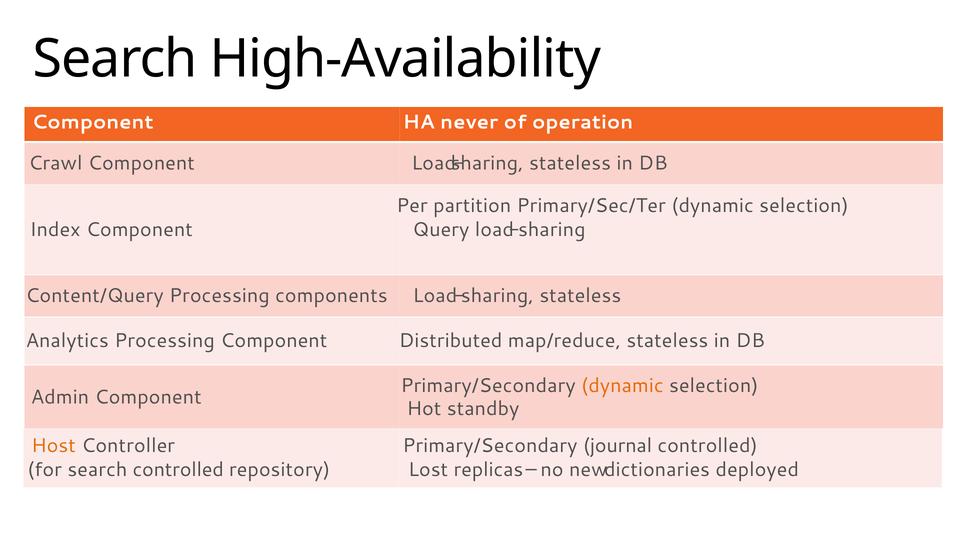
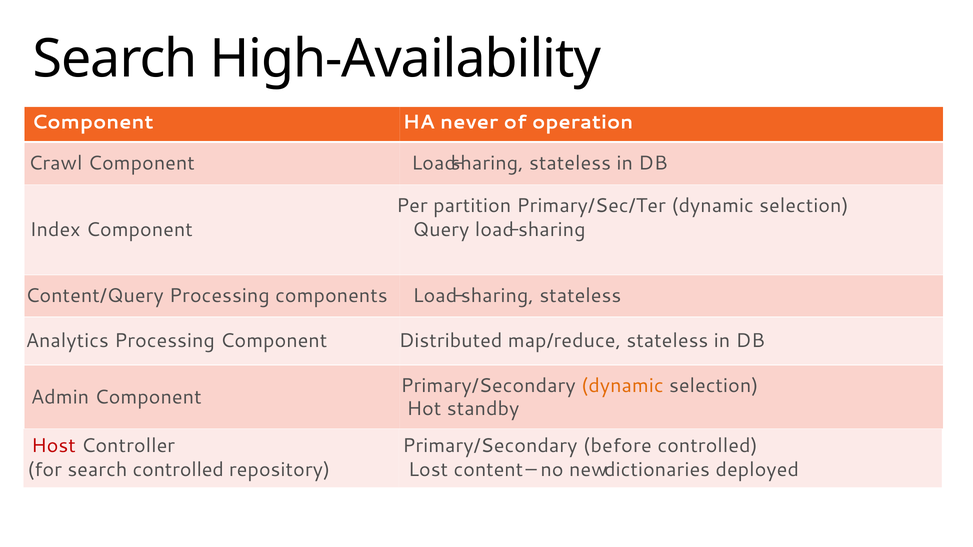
Host colour: orange -> red
journal: journal -> before
replicas: replicas -> content
